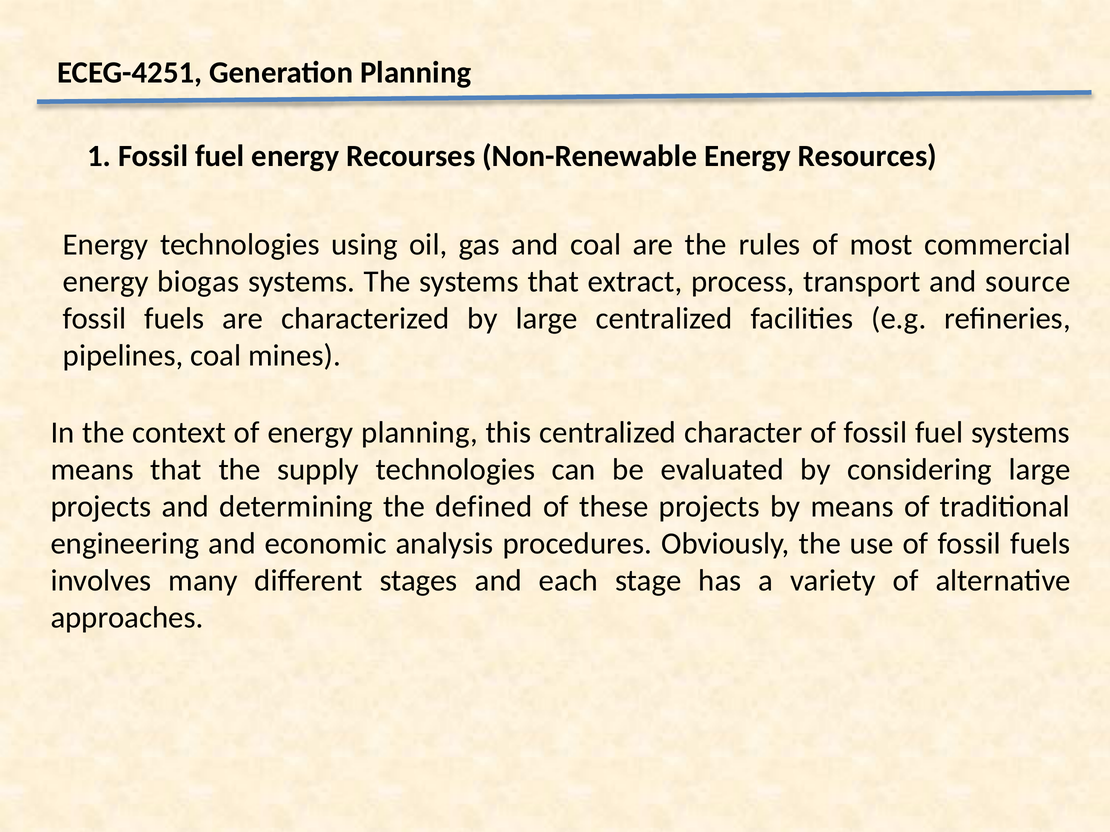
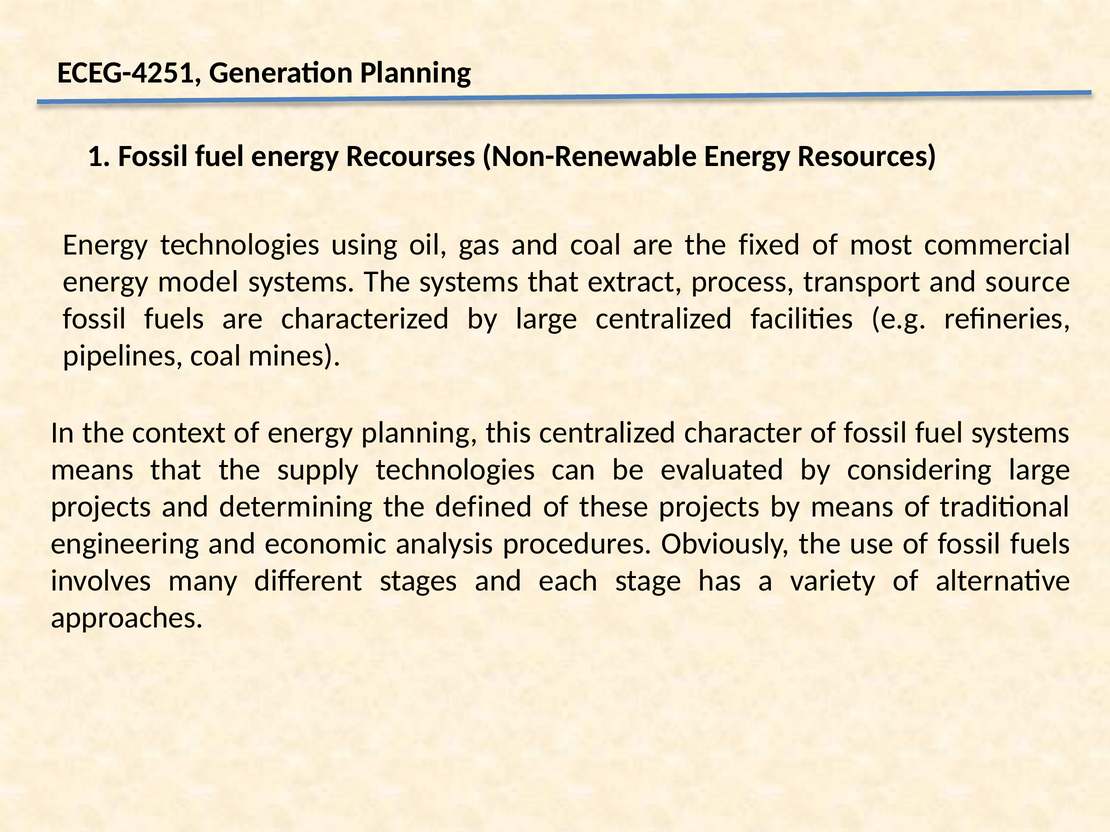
rules: rules -> fixed
biogas: biogas -> model
